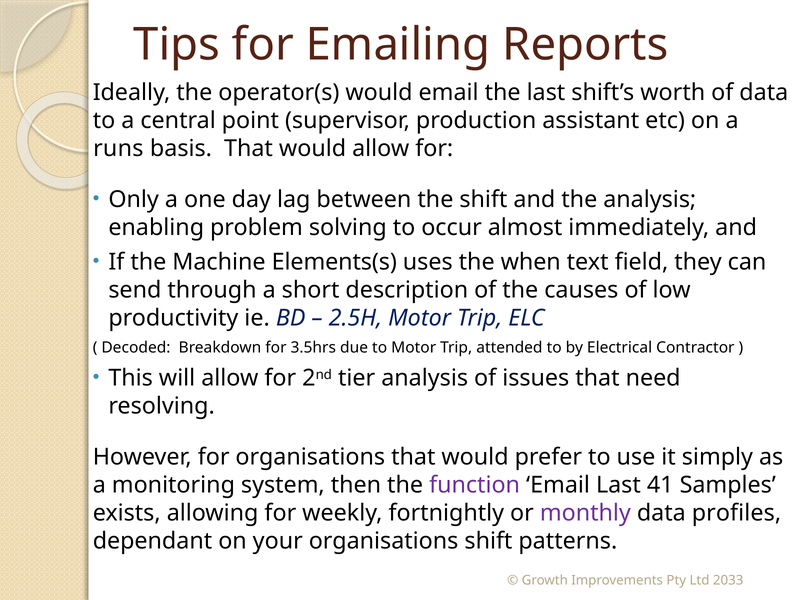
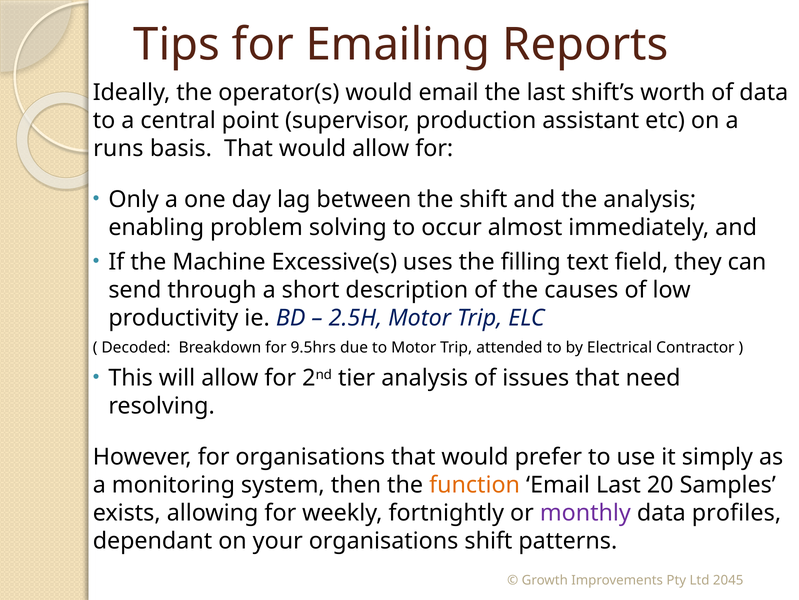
Elements(s: Elements(s -> Excessive(s
when: when -> filling
3.5hrs: 3.5hrs -> 9.5hrs
function colour: purple -> orange
41: 41 -> 20
2033: 2033 -> 2045
